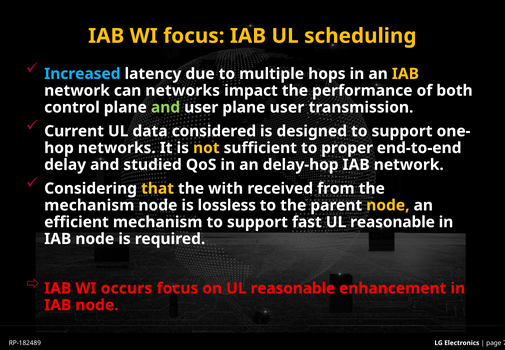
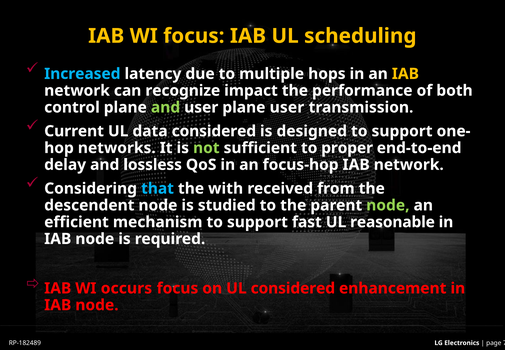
can networks: networks -> recognize
not colour: yellow -> light green
studied: studied -> lossless
delay-hop: delay-hop -> focus-hop
that colour: yellow -> light blue
mechanism at (89, 205): mechanism -> descendent
lossless: lossless -> studied
node at (388, 205) colour: yellow -> light green
on UL reasonable: reasonable -> considered
